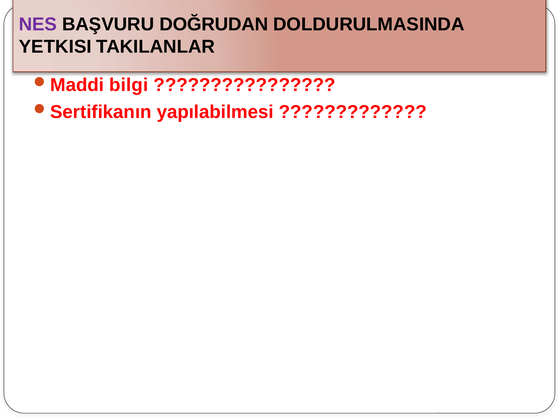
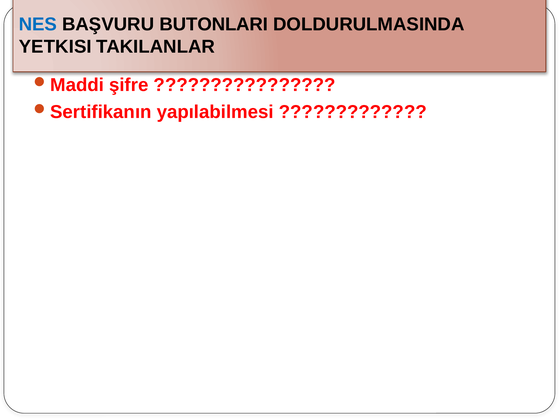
NES colour: purple -> blue
DOĞRUDAN: DOĞRUDAN -> BUTONLARI
bilgi: bilgi -> şifre
